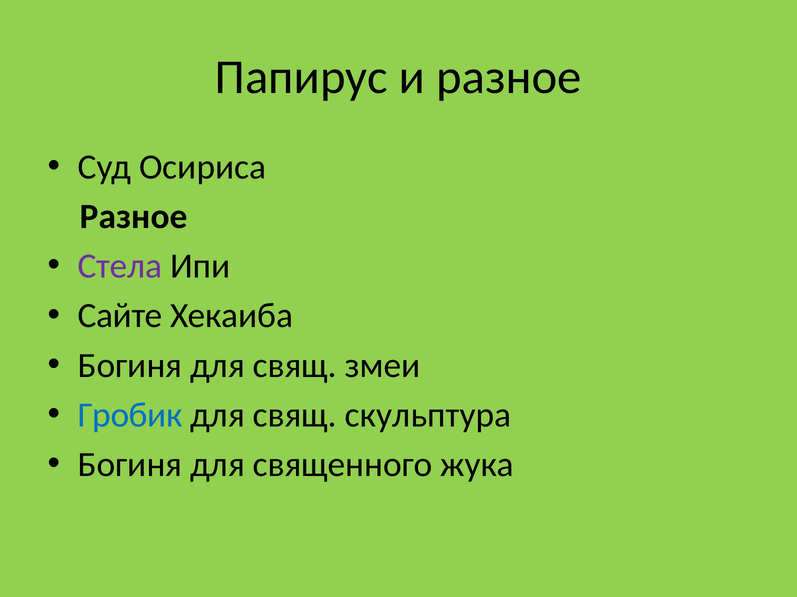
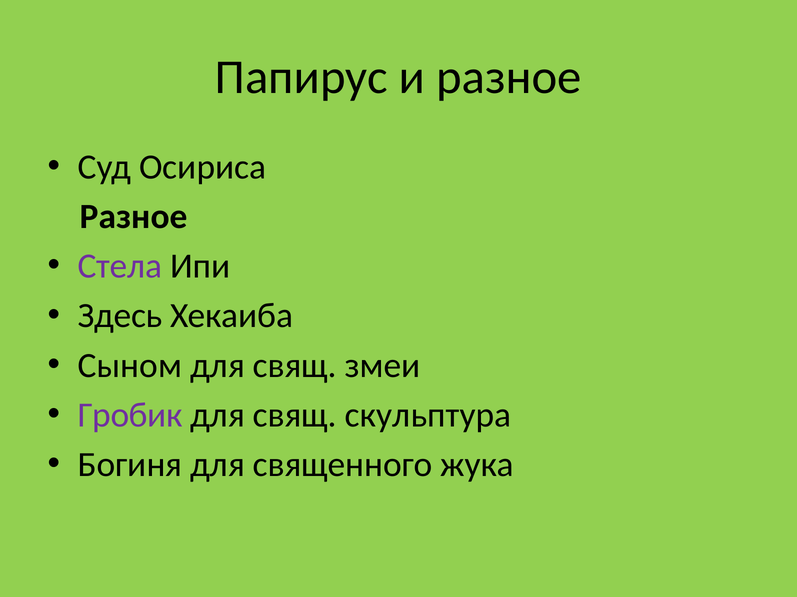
Сайте: Сайте -> Здесь
Богиня at (130, 366): Богиня -> Сыном
Гробик colour: blue -> purple
